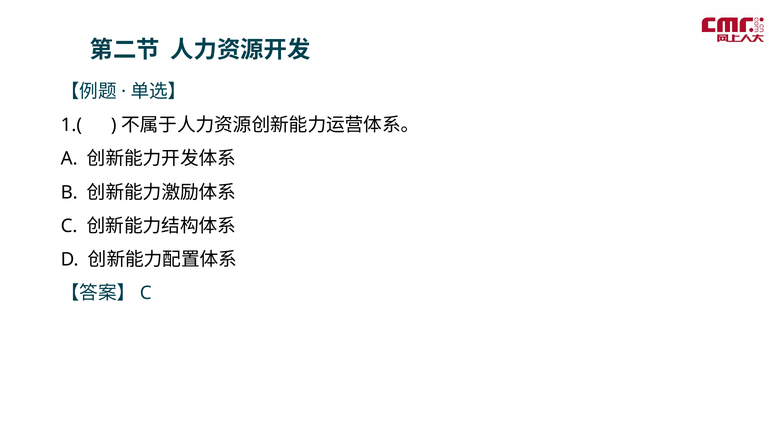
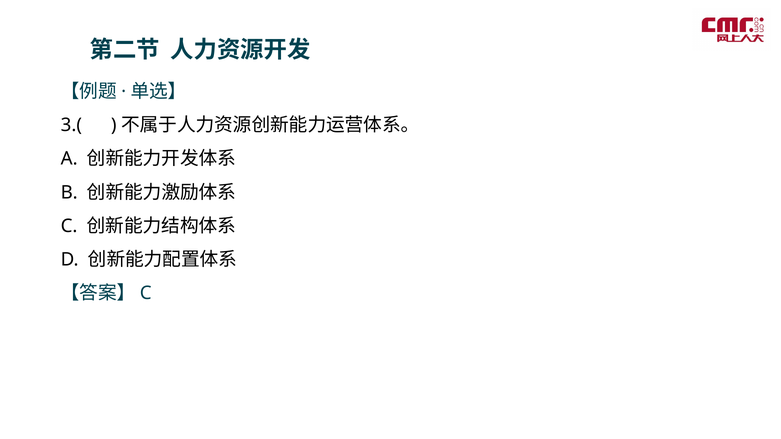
1.(: 1.( -> 3.(
